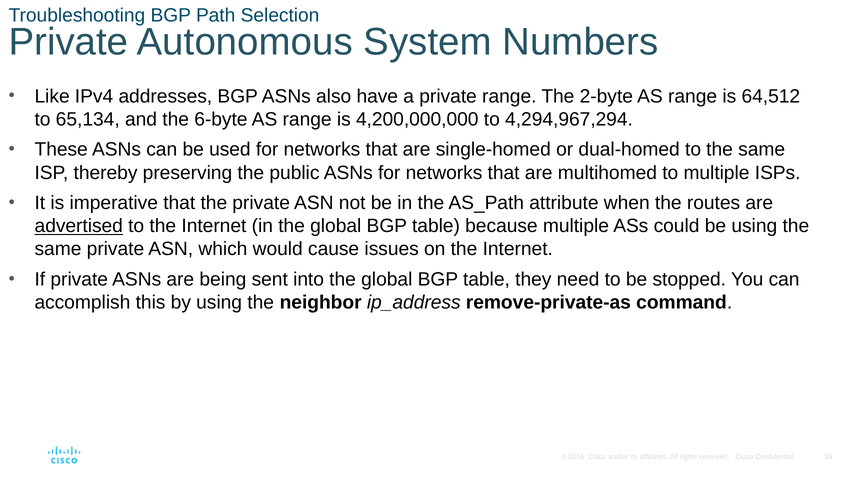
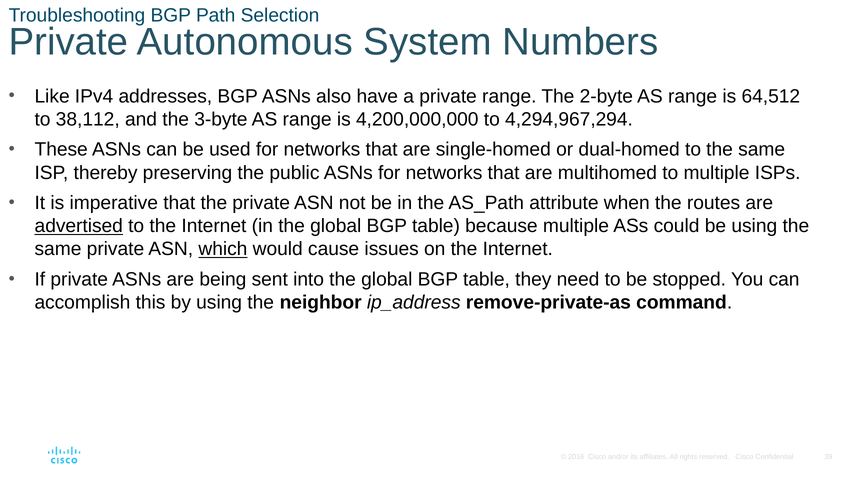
65,134: 65,134 -> 38,112
6-byte: 6-byte -> 3-byte
which underline: none -> present
